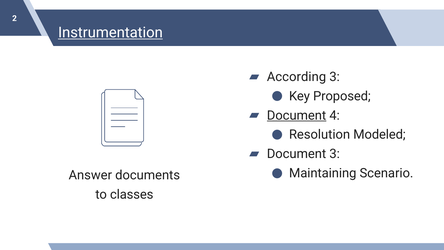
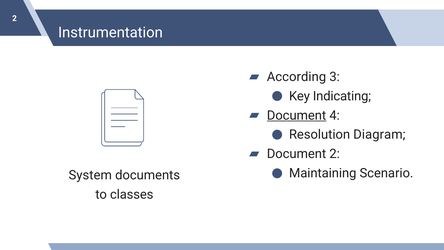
Instrumentation underline: present -> none
Proposed: Proposed -> Indicating
Modeled: Modeled -> Diagram
Document 3: 3 -> 2
Answer: Answer -> System
